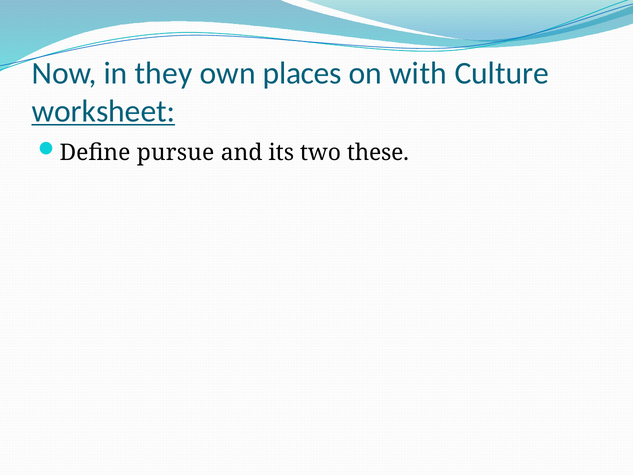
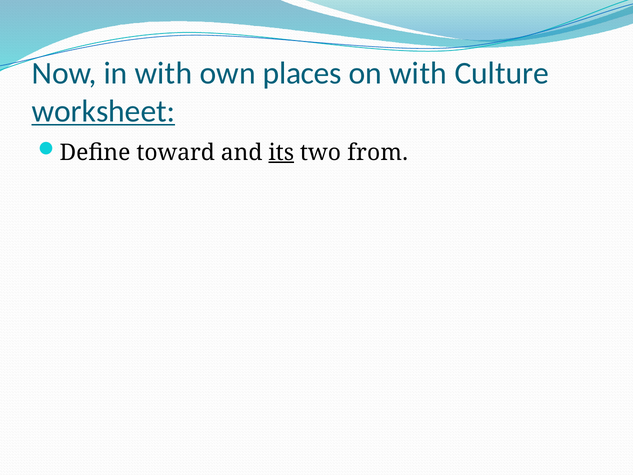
in they: they -> with
pursue: pursue -> toward
its underline: none -> present
these: these -> from
